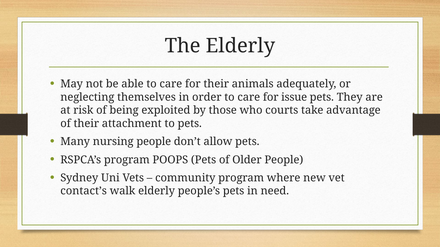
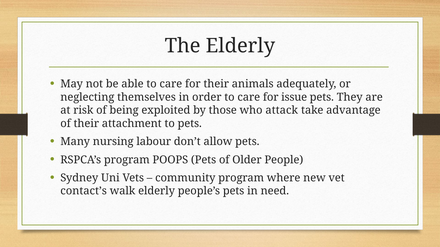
courts: courts -> attack
nursing people: people -> labour
